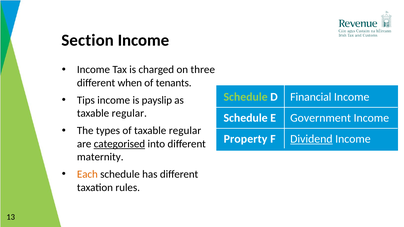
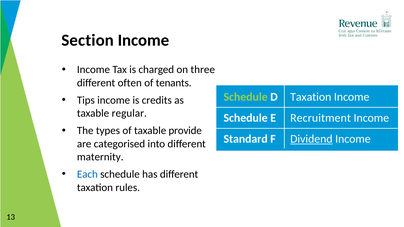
when: when -> often
D Financial: Financial -> Taxation
payslip: payslip -> credits
Government: Government -> Recruitment
of taxable regular: regular -> provide
Property: Property -> Standard
categorised underline: present -> none
Each colour: orange -> blue
